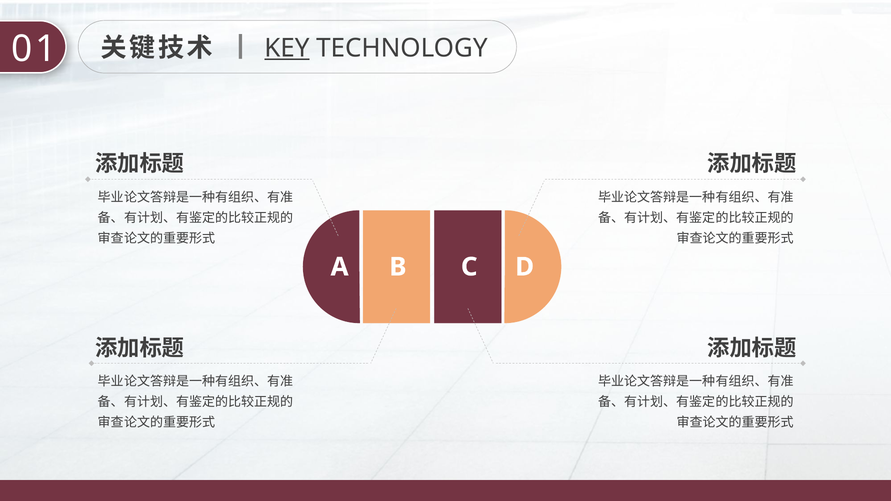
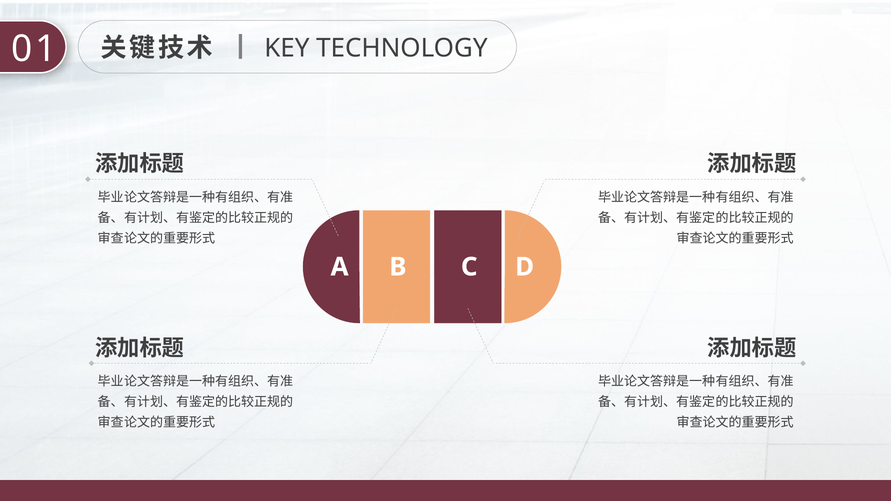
KEY underline: present -> none
